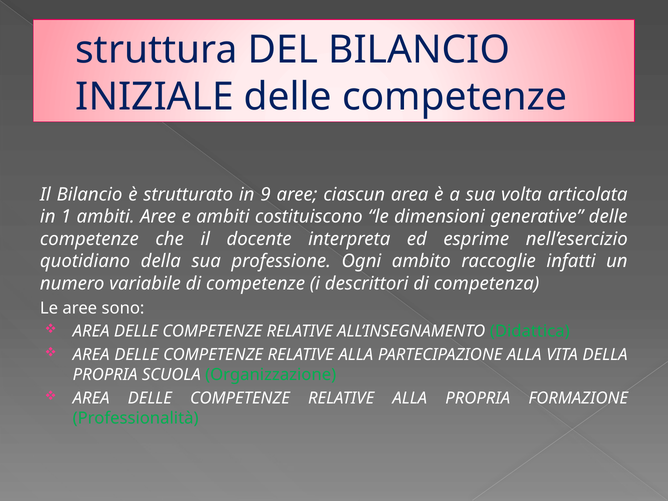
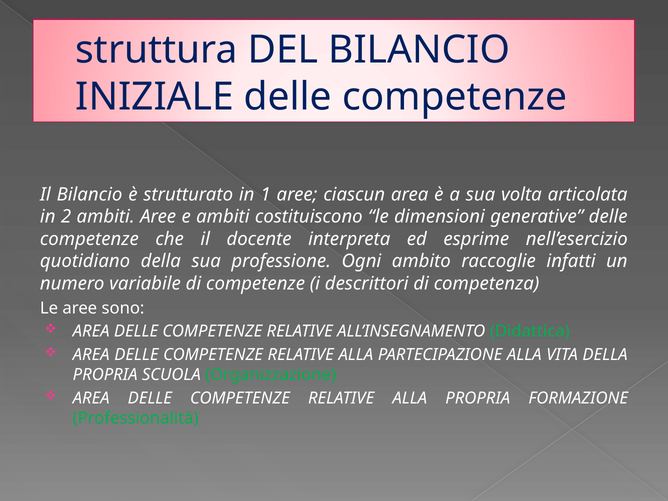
9: 9 -> 1
1: 1 -> 2
